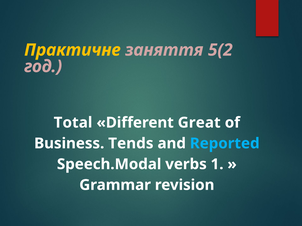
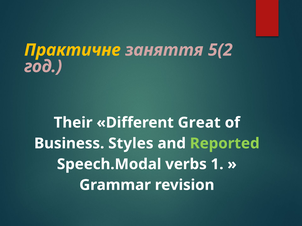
Total: Total -> Their
Tends: Tends -> Styles
Reported colour: light blue -> light green
